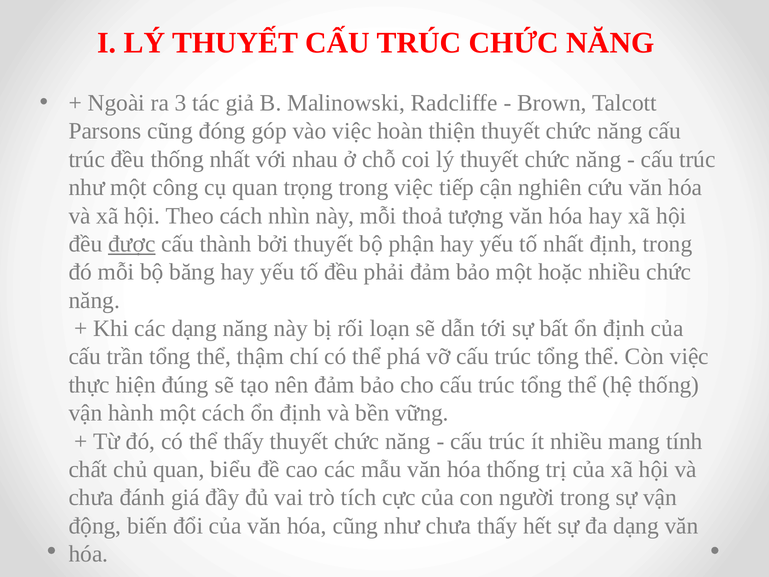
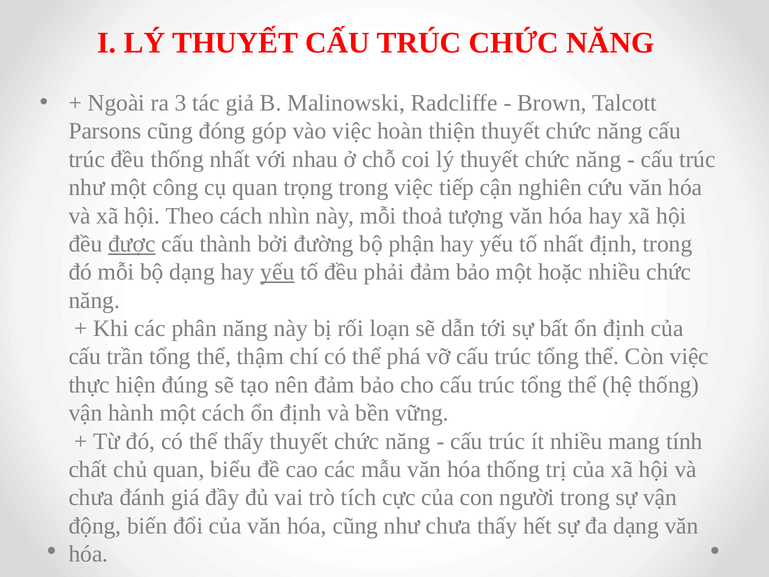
bởi thuyết: thuyết -> đường
bộ băng: băng -> dạng
yếu at (277, 272) underline: none -> present
các dạng: dạng -> phân
